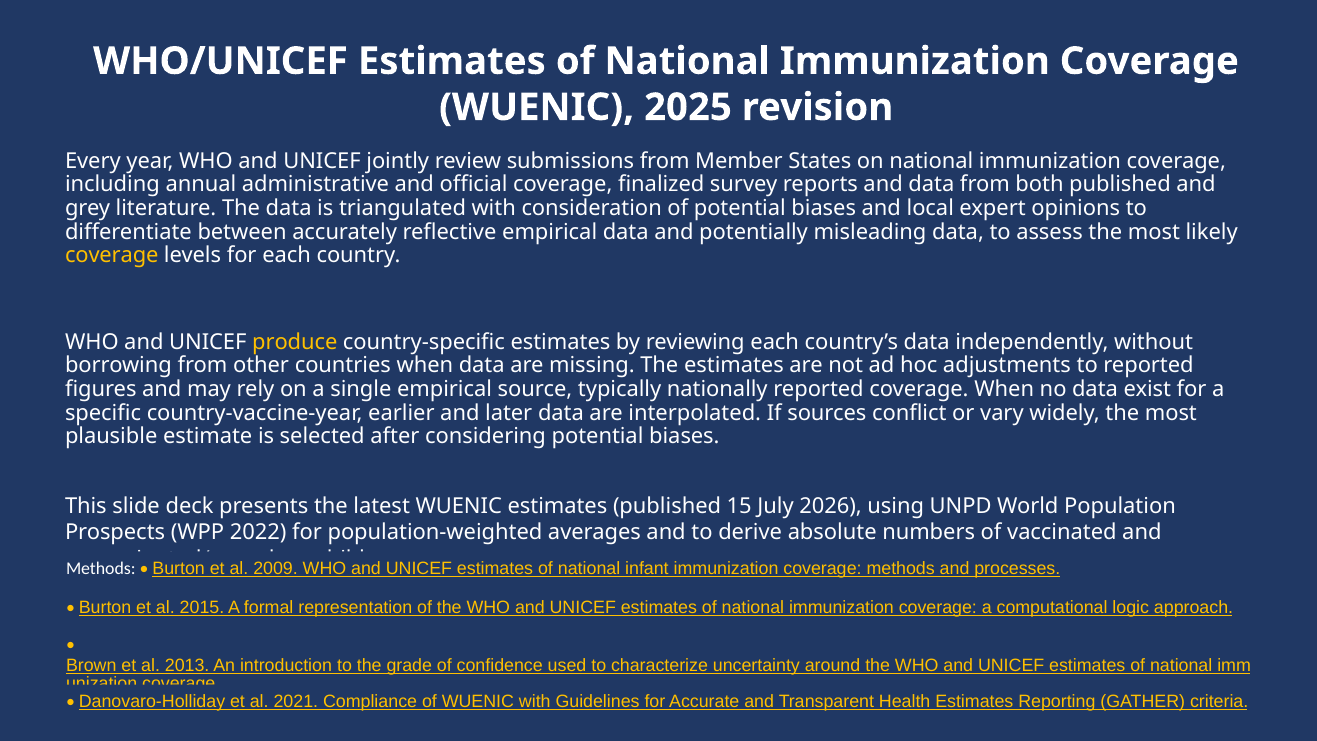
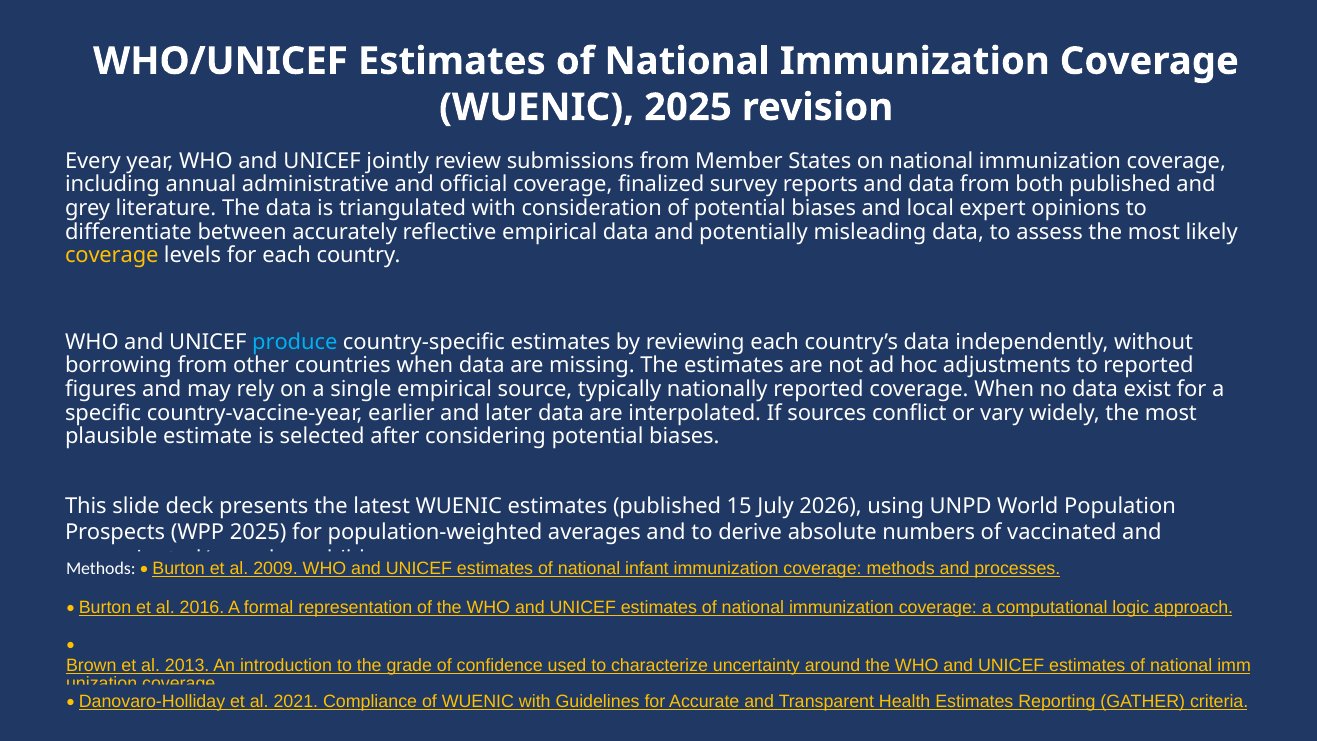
produce colour: yellow -> light blue
WPP 2022: 2022 -> 2025
2015: 2015 -> 2016
